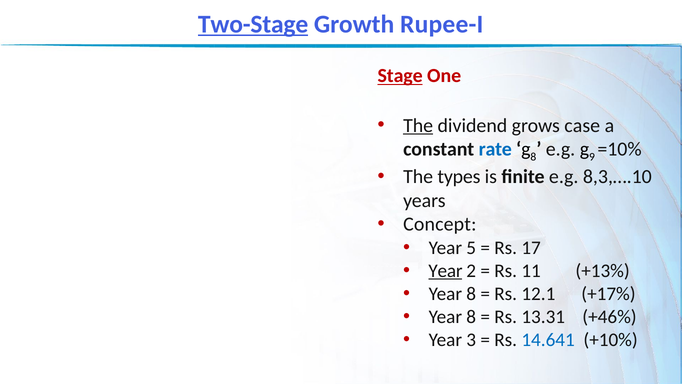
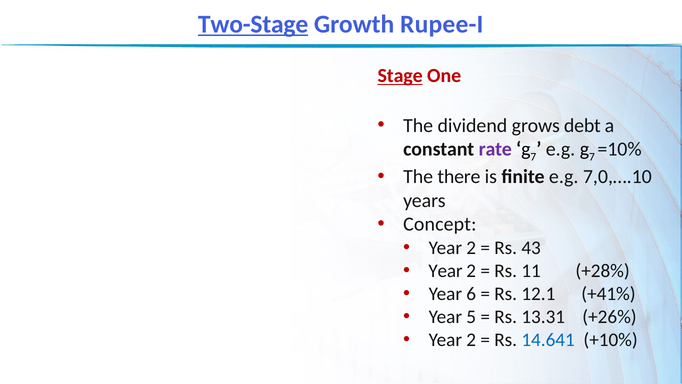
The at (418, 125) underline: present -> none
case: case -> debt
rate colour: blue -> purple
8 at (533, 157): 8 -> 7
9 at (592, 157): 9 -> 7
types: types -> there
8,3,….10: 8,3,….10 -> 7,0,….10
5 at (471, 248): 5 -> 2
17: 17 -> 43
Year at (445, 271) underline: present -> none
+13%: +13% -> +28%
8 at (471, 294): 8 -> 6
+17%: +17% -> +41%
8 at (471, 317): 8 -> 5
+46%: +46% -> +26%
3 at (471, 340): 3 -> 2
